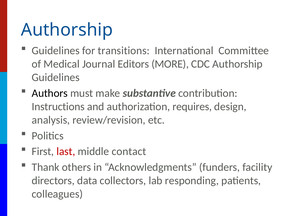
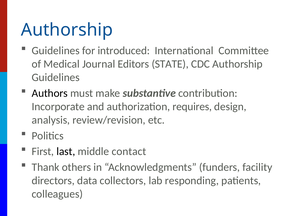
transitions: transitions -> introduced
MORE: MORE -> STATE
Instructions: Instructions -> Incorporate
last colour: red -> black
